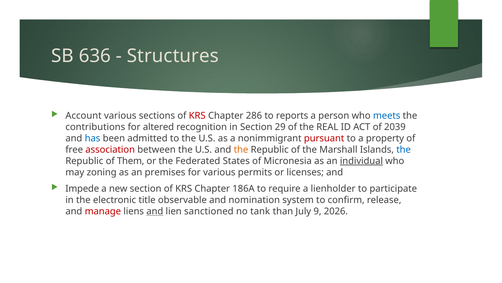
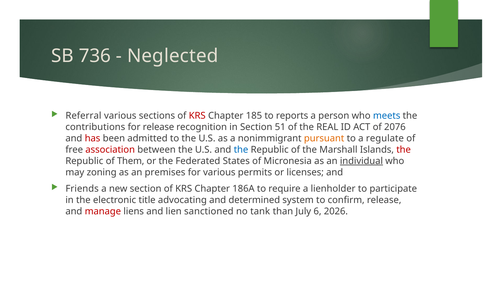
636: 636 -> 736
Structures: Structures -> Neglected
Account: Account -> Referral
286: 286 -> 185
for altered: altered -> release
29: 29 -> 51
2039: 2039 -> 2076
has colour: blue -> red
pursuant colour: red -> orange
property: property -> regulate
the at (241, 149) colour: orange -> blue
the at (404, 149) colour: blue -> red
Impede: Impede -> Friends
observable: observable -> advocating
nomination: nomination -> determined
and at (155, 211) underline: present -> none
9: 9 -> 6
